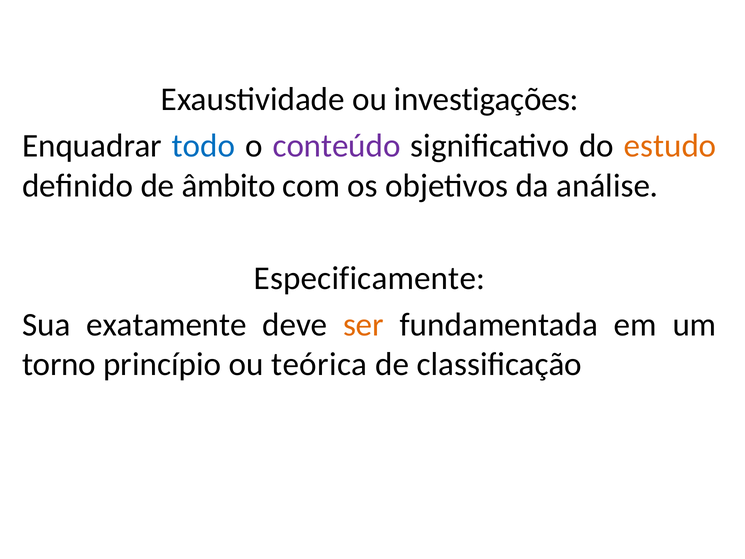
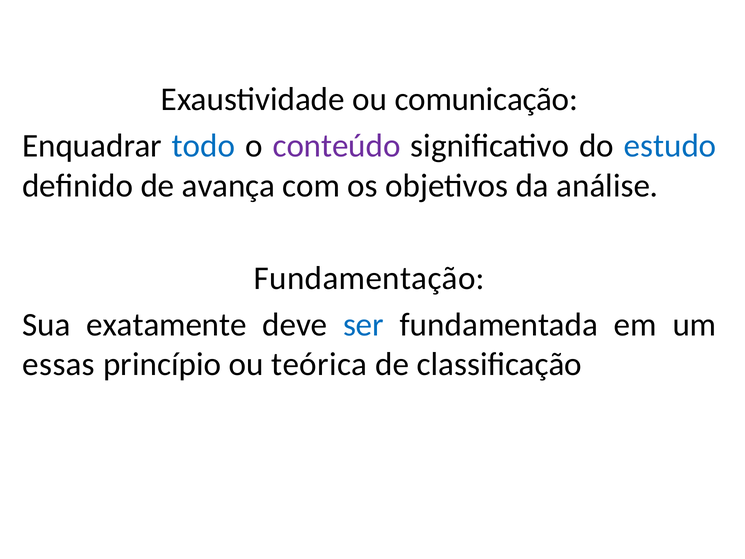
investigações: investigações -> comunicação
estudo colour: orange -> blue
âmbito: âmbito -> avança
Especificamente: Especificamente -> Fundamentação
ser colour: orange -> blue
torno: torno -> essas
